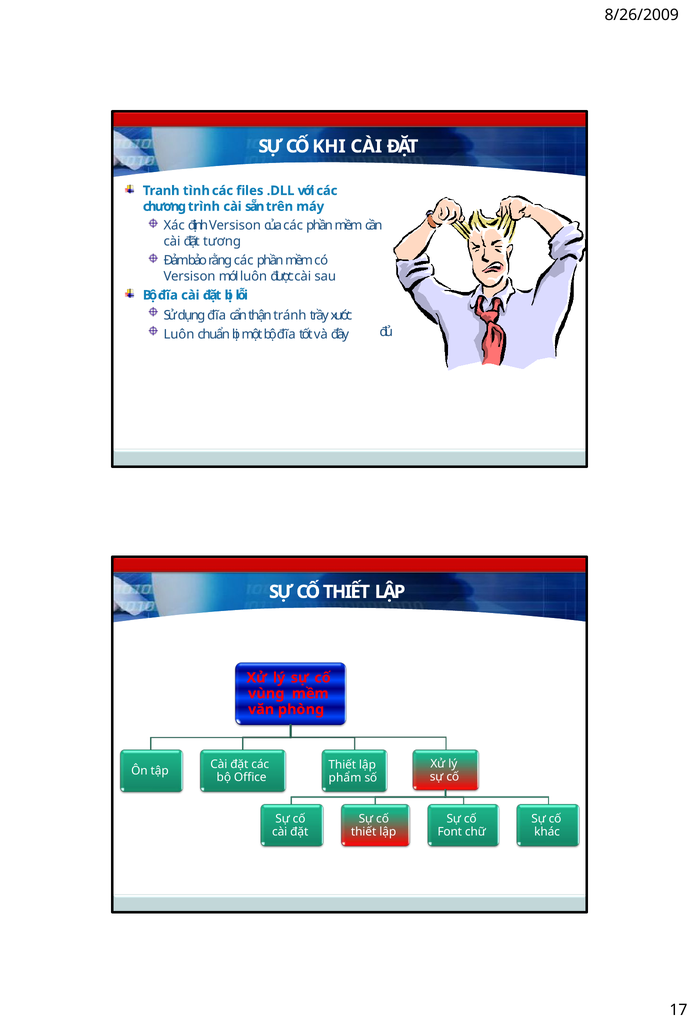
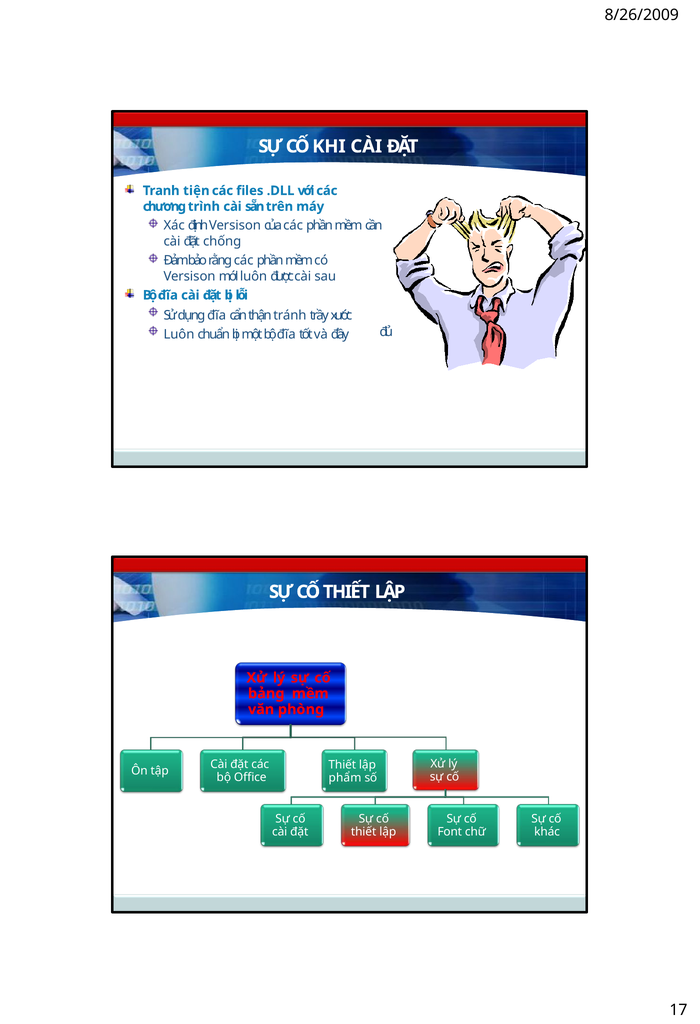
tình: tình -> tiện
tương: tương -> chống
vùng: vùng -> bảng
